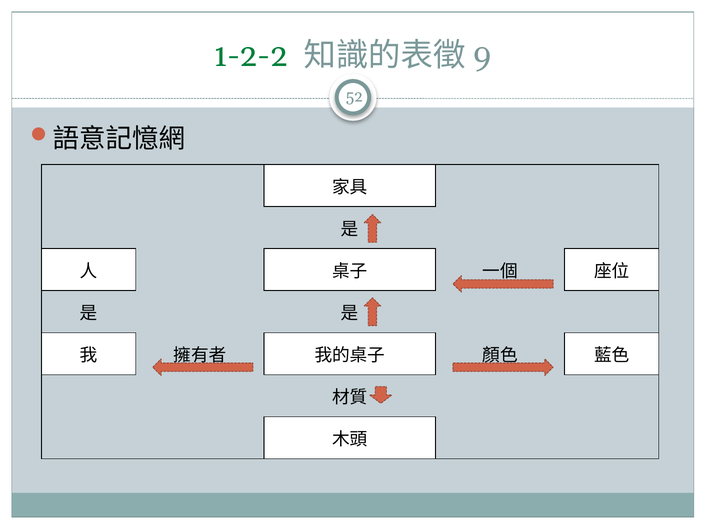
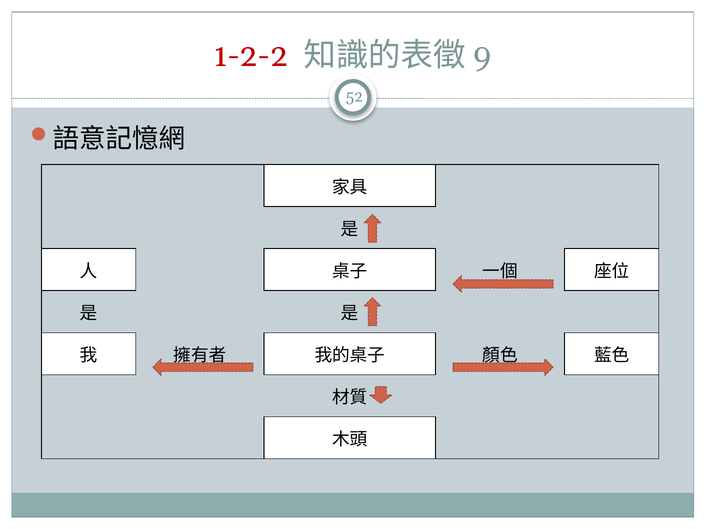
1-2-2 colour: green -> red
